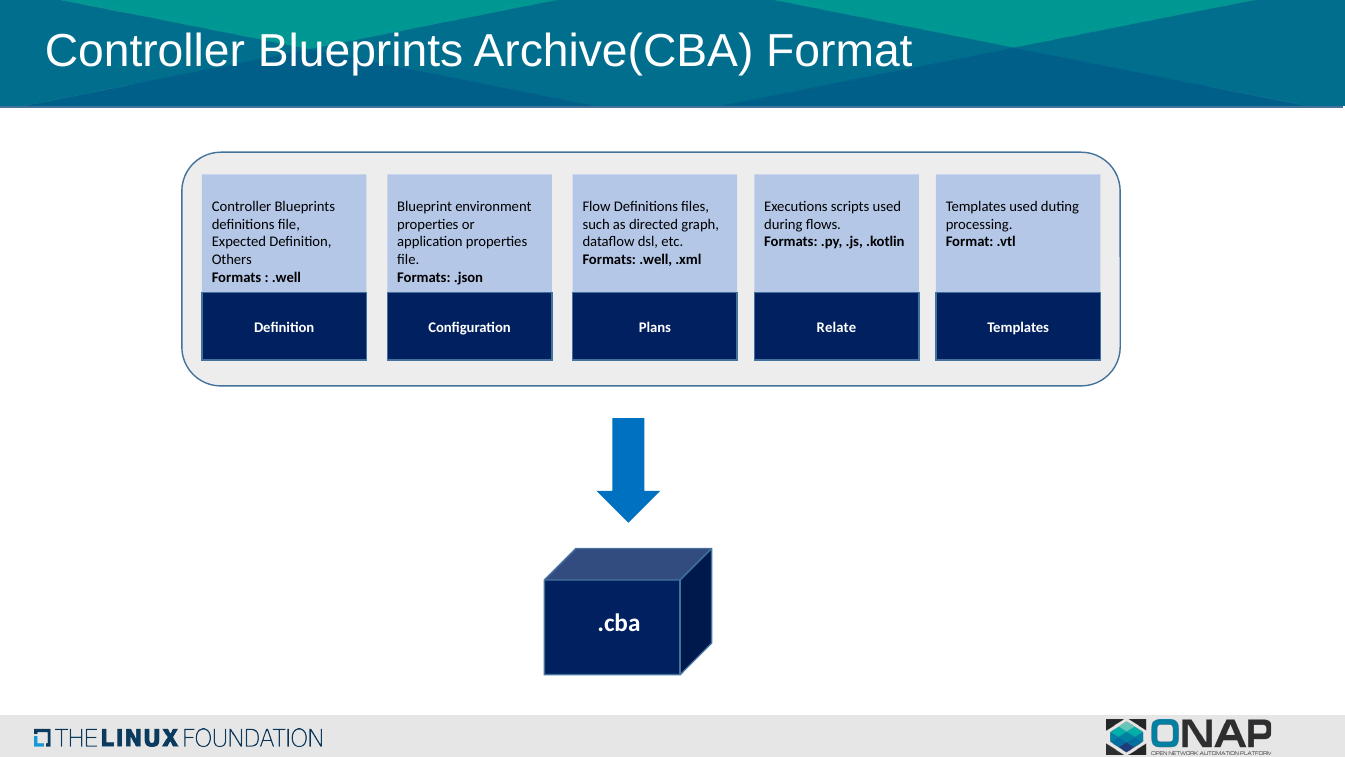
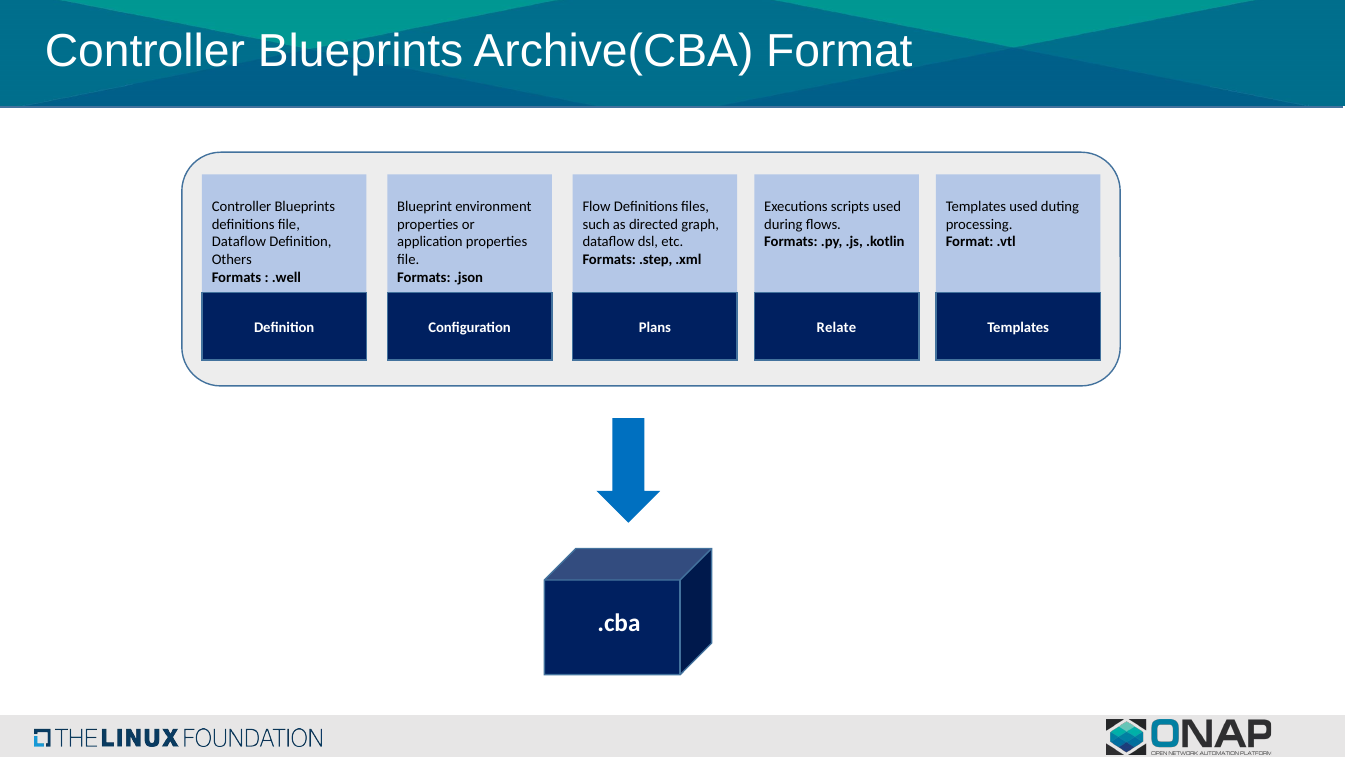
Expected at (239, 242): Expected -> Dataflow
Formats .well: .well -> .step
